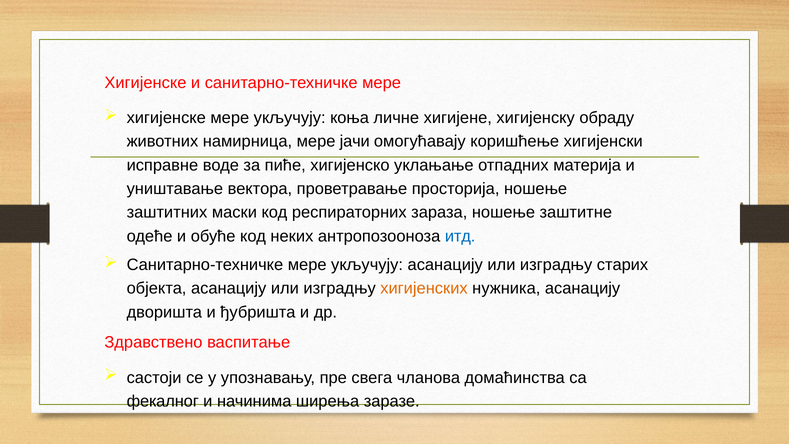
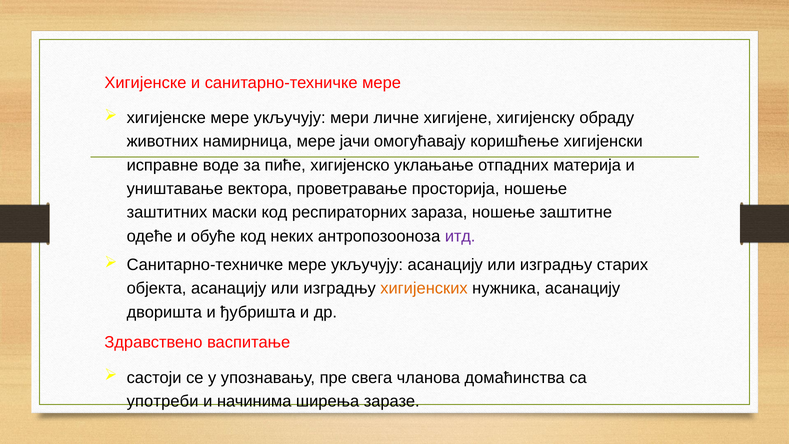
коња: коња -> мери
итд colour: blue -> purple
фекалног: фекалног -> употреби
